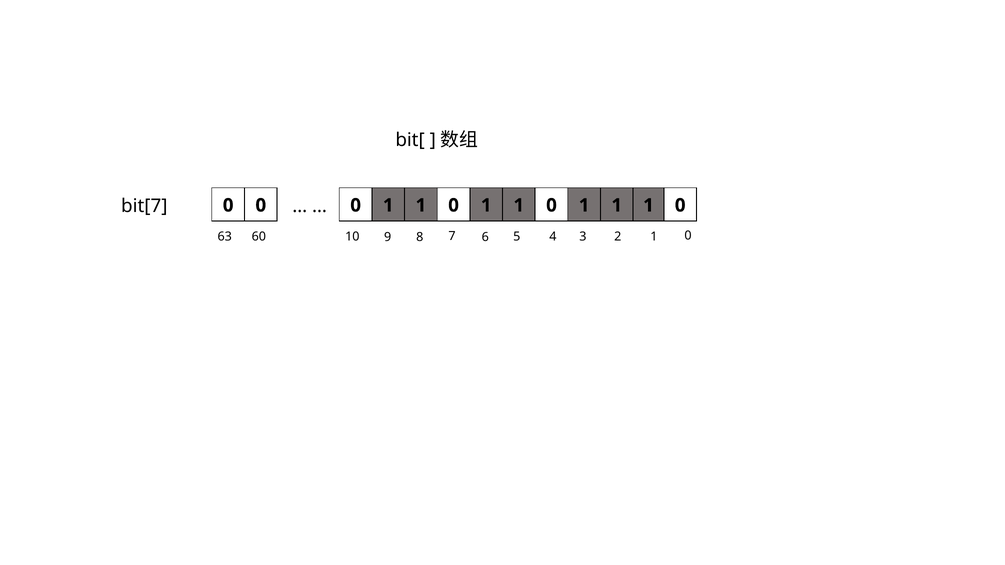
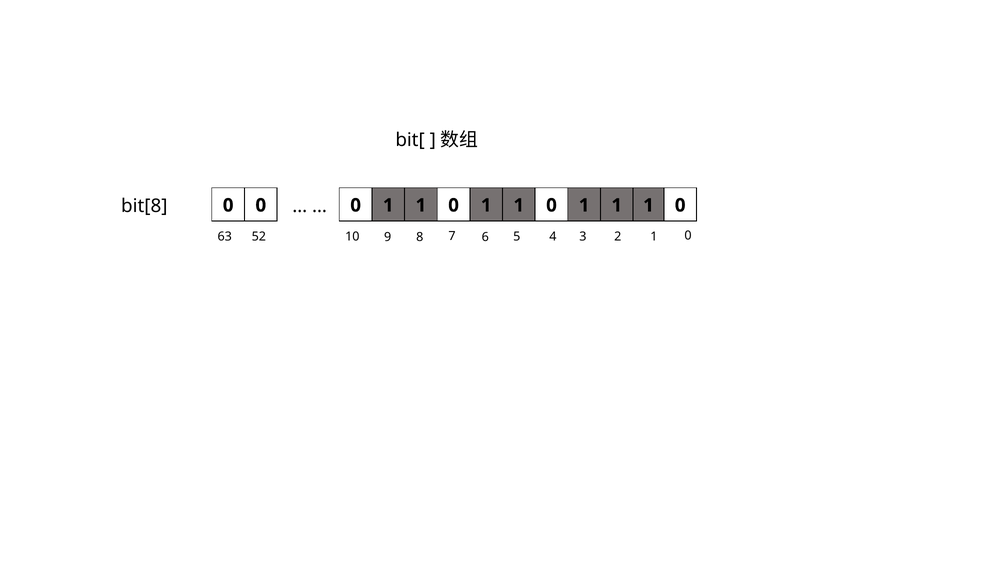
bit[7: bit[7 -> bit[8
60: 60 -> 52
